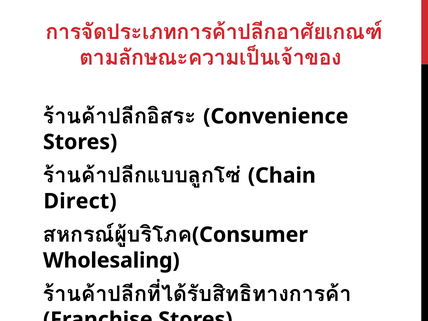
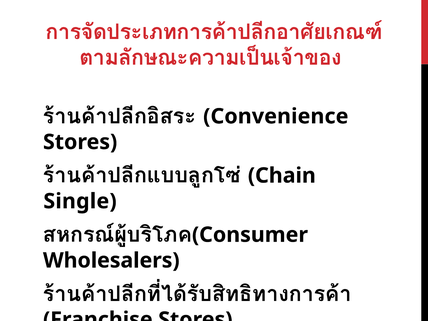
Direct: Direct -> Single
Wholesaling: Wholesaling -> Wholesalers
